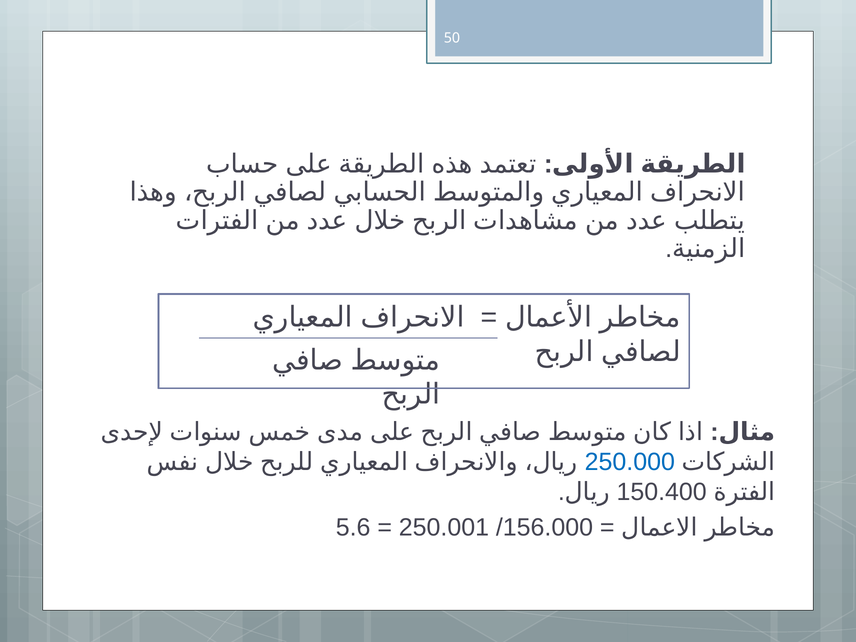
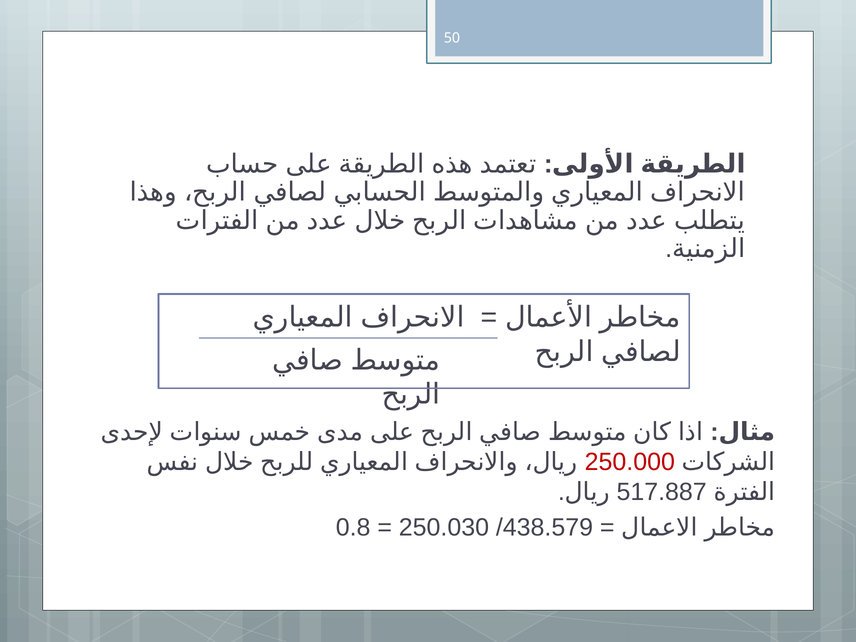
250.000 colour: blue -> red
150.400: 150.400 -> 517.887
5.6: 5.6 -> 0.8
250.001: 250.001 -> 250.030
156.000: 156.000 -> 438.579
